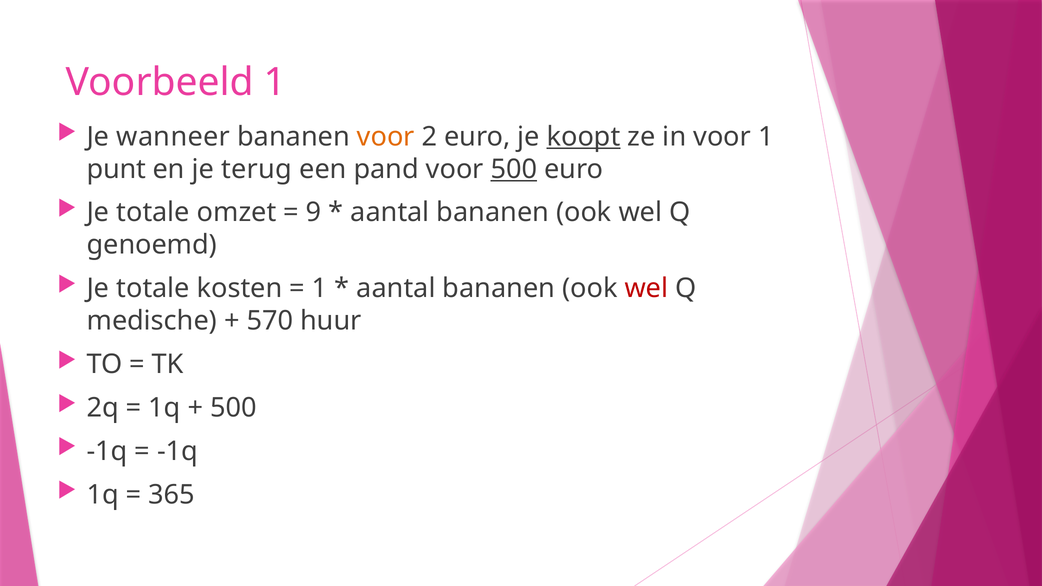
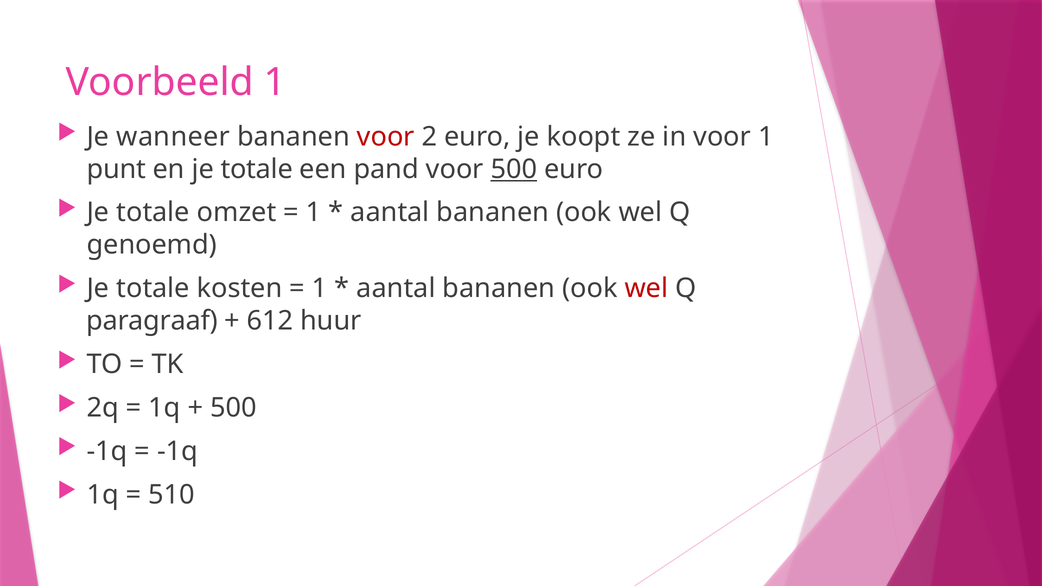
voor at (386, 137) colour: orange -> red
koopt underline: present -> none
en je terug: terug -> totale
9 at (314, 213): 9 -> 1
medische: medische -> paragraaf
570: 570 -> 612
365: 365 -> 510
